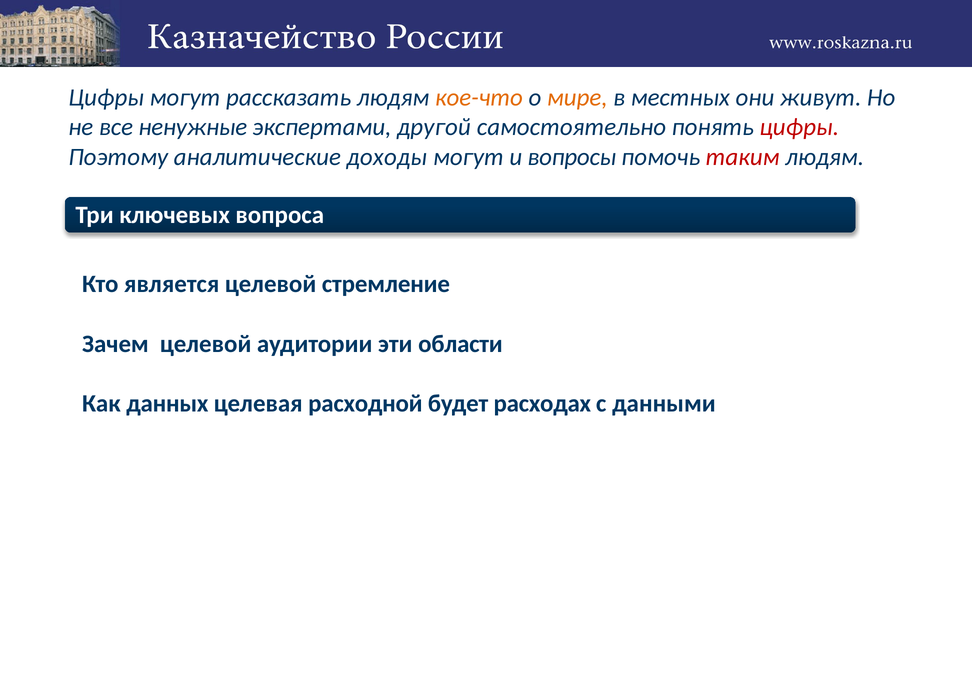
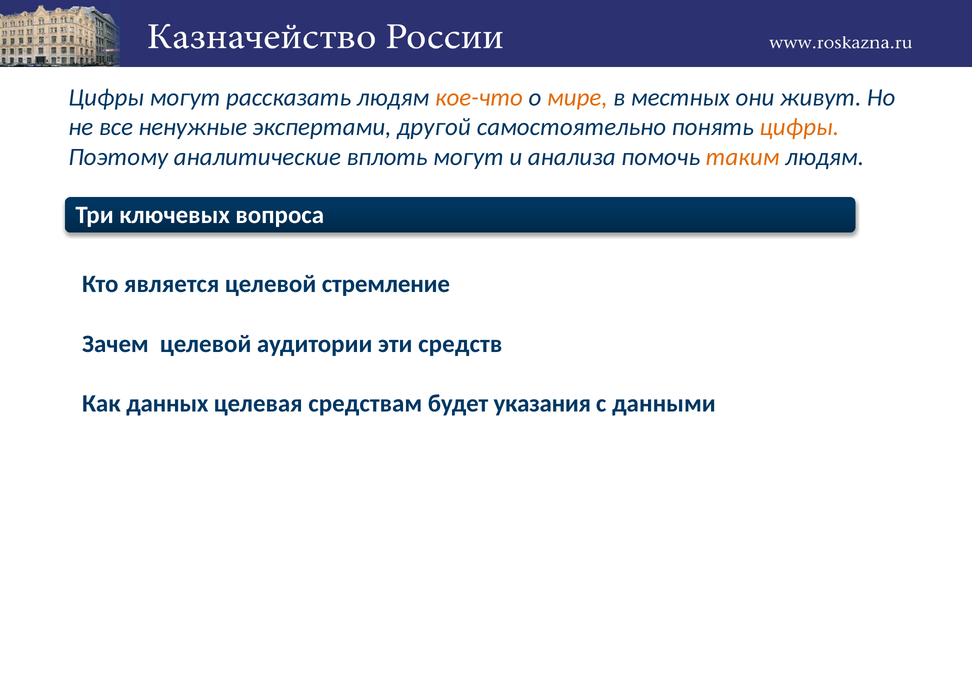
цифры at (799, 127) colour: red -> orange
доходы: доходы -> вплоть
вопросы: вопросы -> анализа
таким colour: red -> orange
области: области -> средств
расходной: расходной -> средствам
расходах: расходах -> указания
